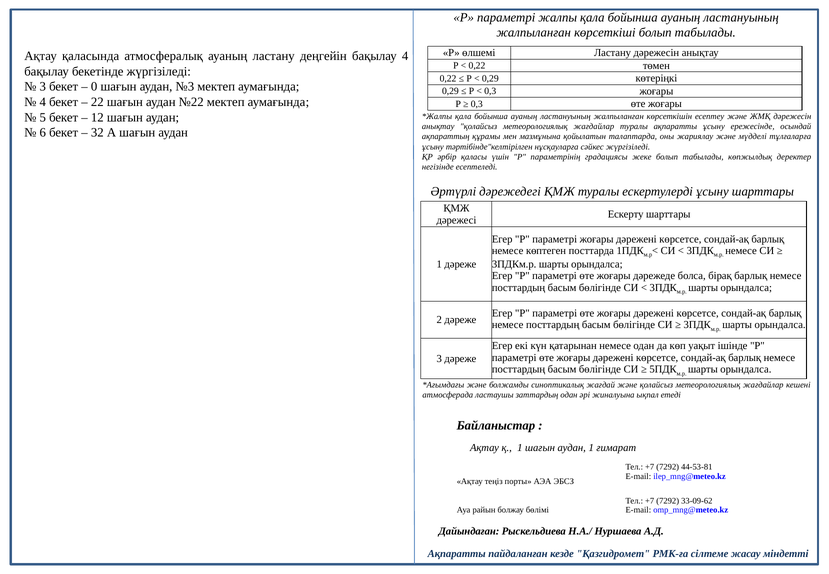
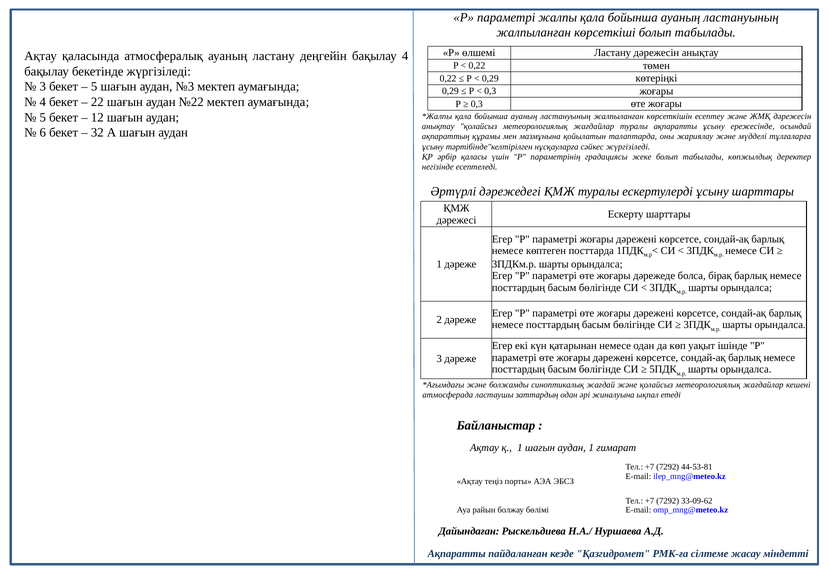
0 at (94, 87): 0 -> 5
